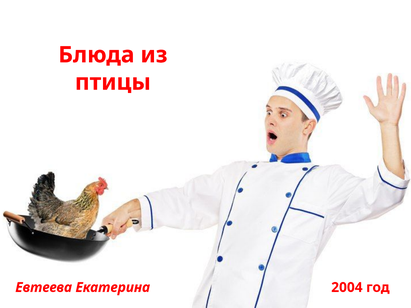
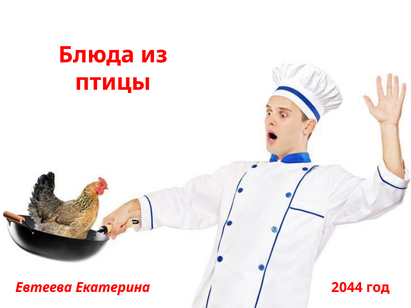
2004: 2004 -> 2044
